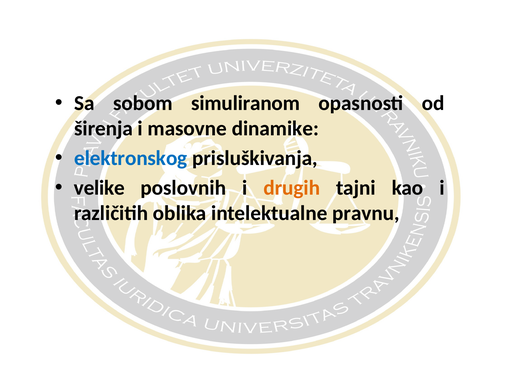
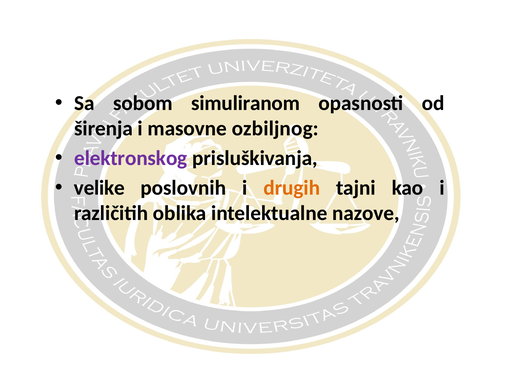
dinamike: dinamike -> ozbiljnog
elektronskog colour: blue -> purple
pravnu: pravnu -> nazove
